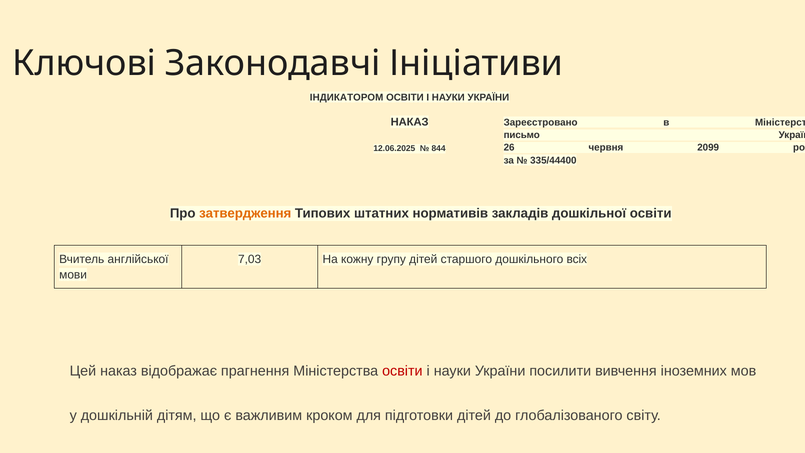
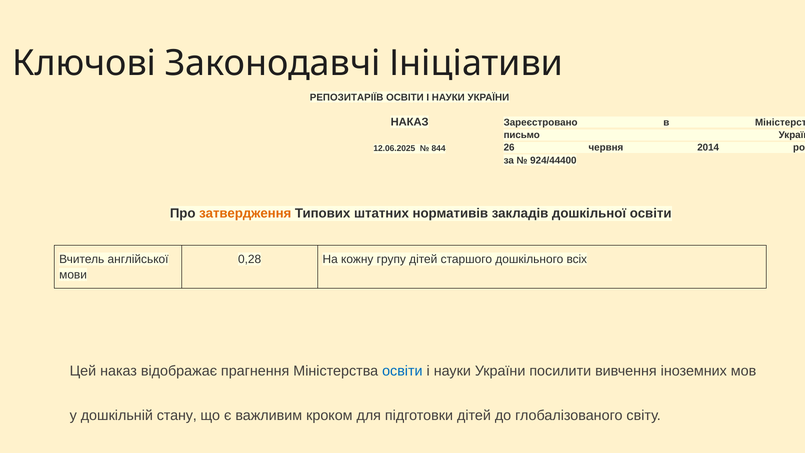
ІНДИКАТОРОМ: ІНДИКАТОРОМ -> РЕПОЗИТАРІЇВ
2099: 2099 -> 2014
335/44400: 335/44400 -> 924/44400
7,03: 7,03 -> 0,28
освіти at (402, 371) colour: red -> blue
дітям: дітям -> стану
